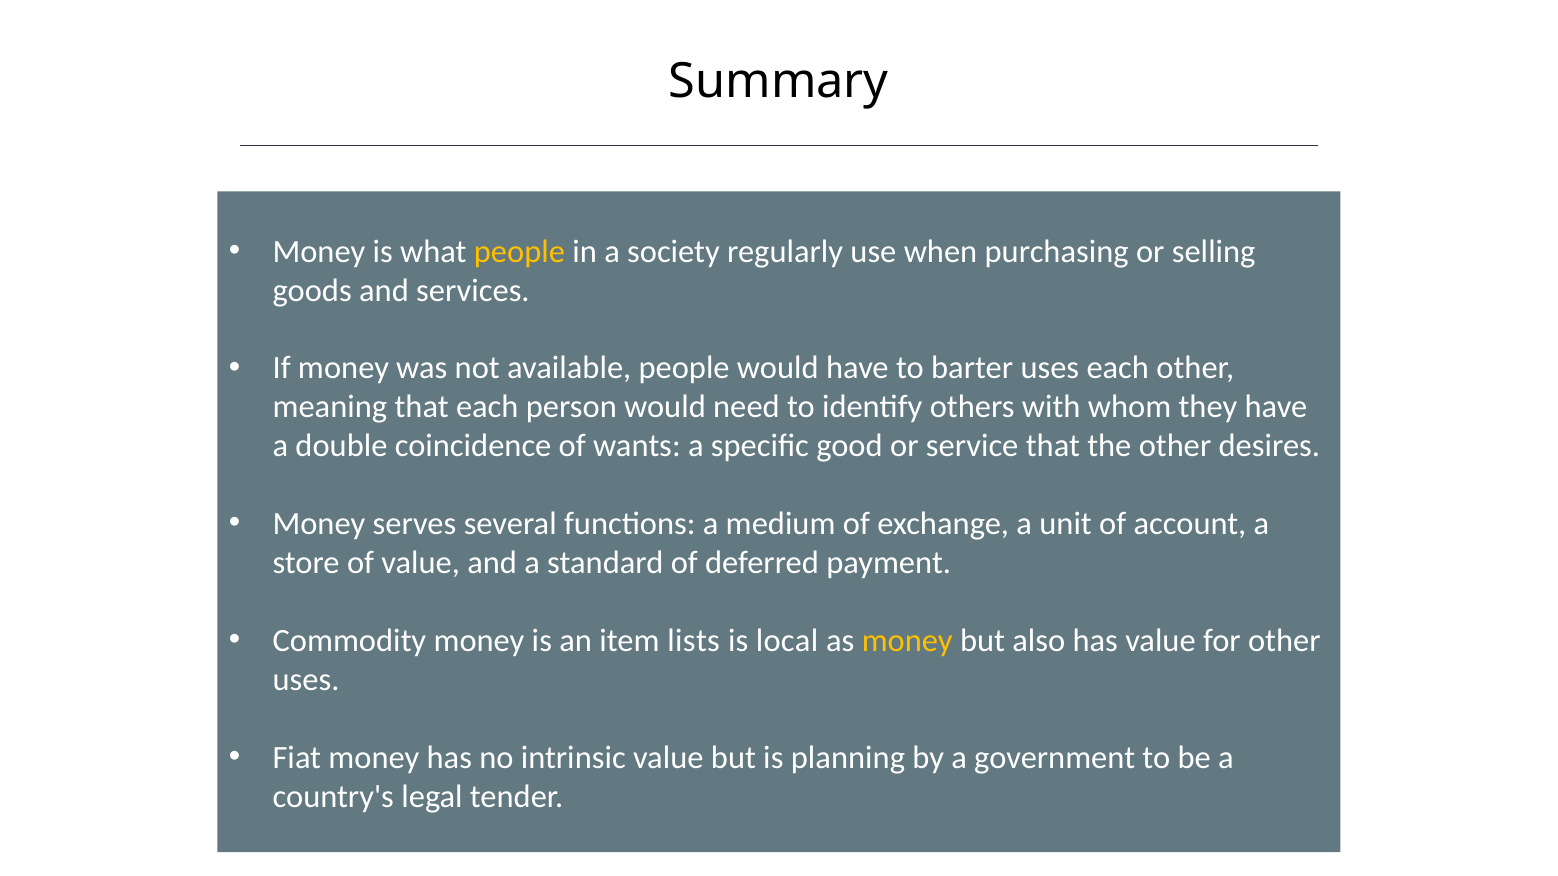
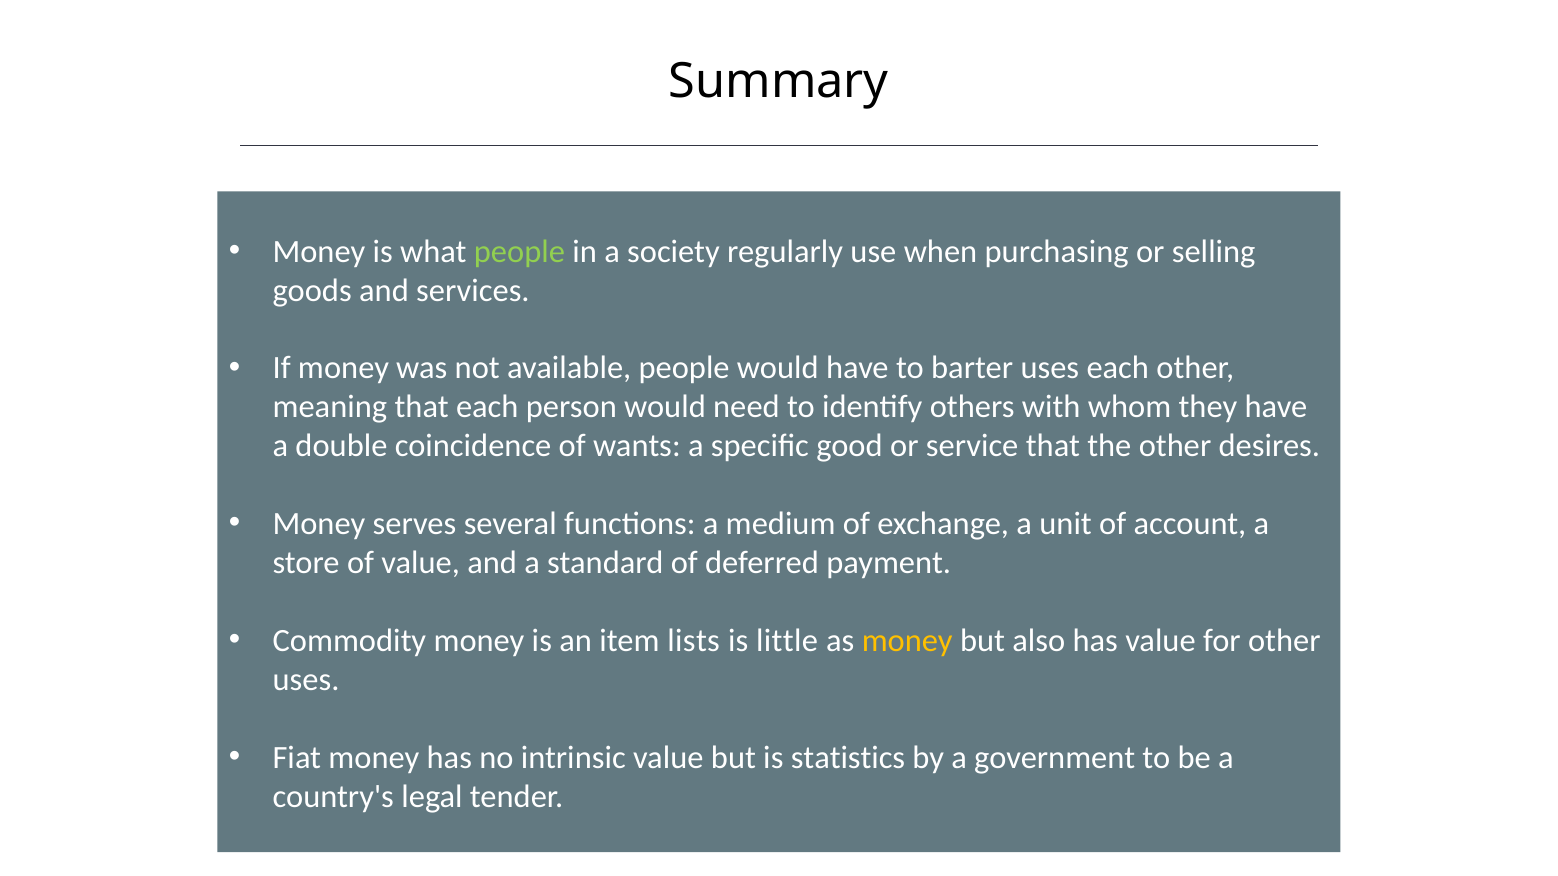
people at (519, 252) colour: yellow -> light green
local: local -> little
planning: planning -> statistics
